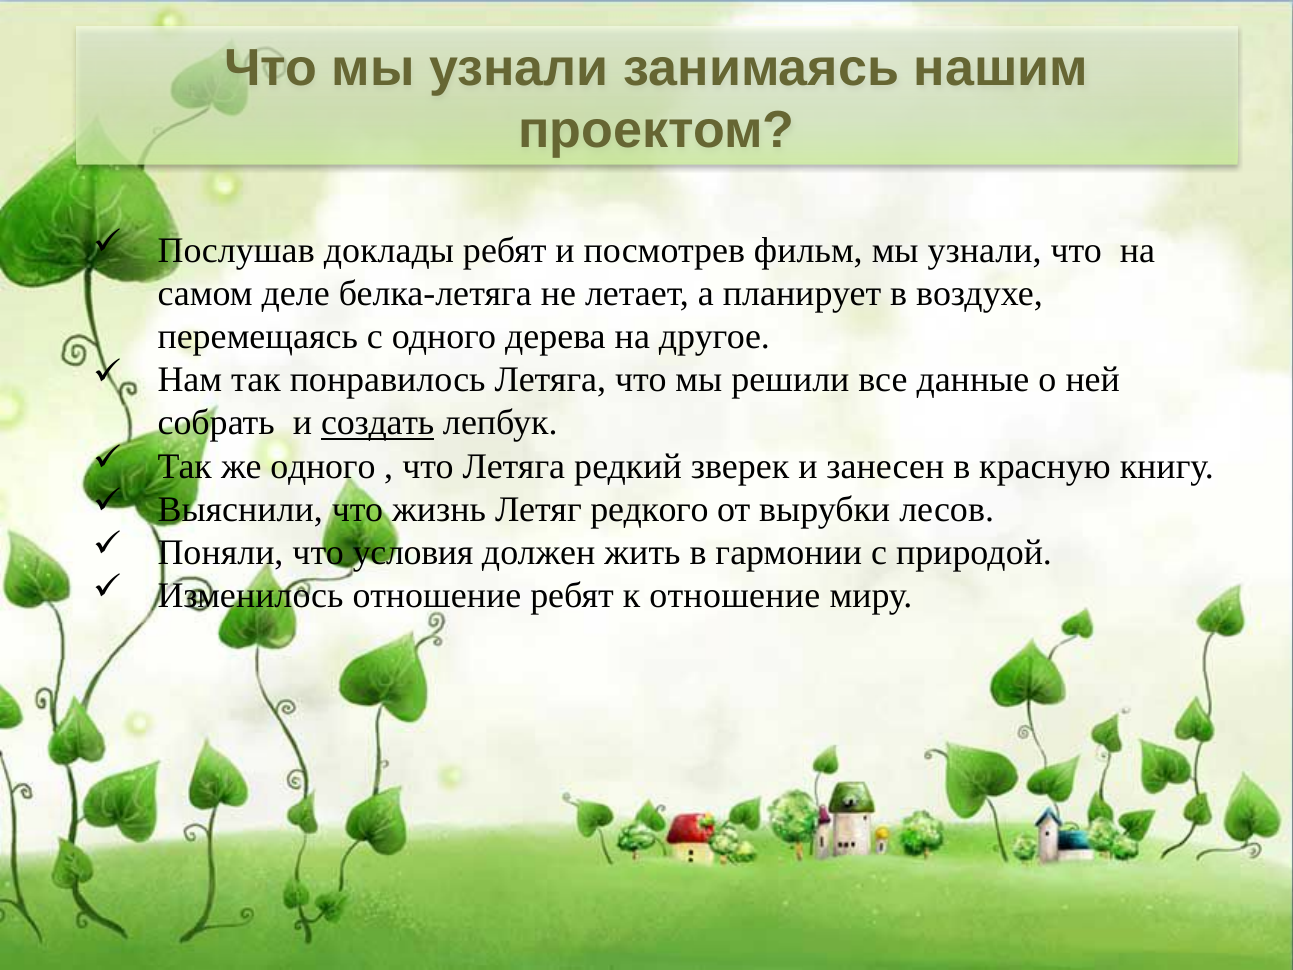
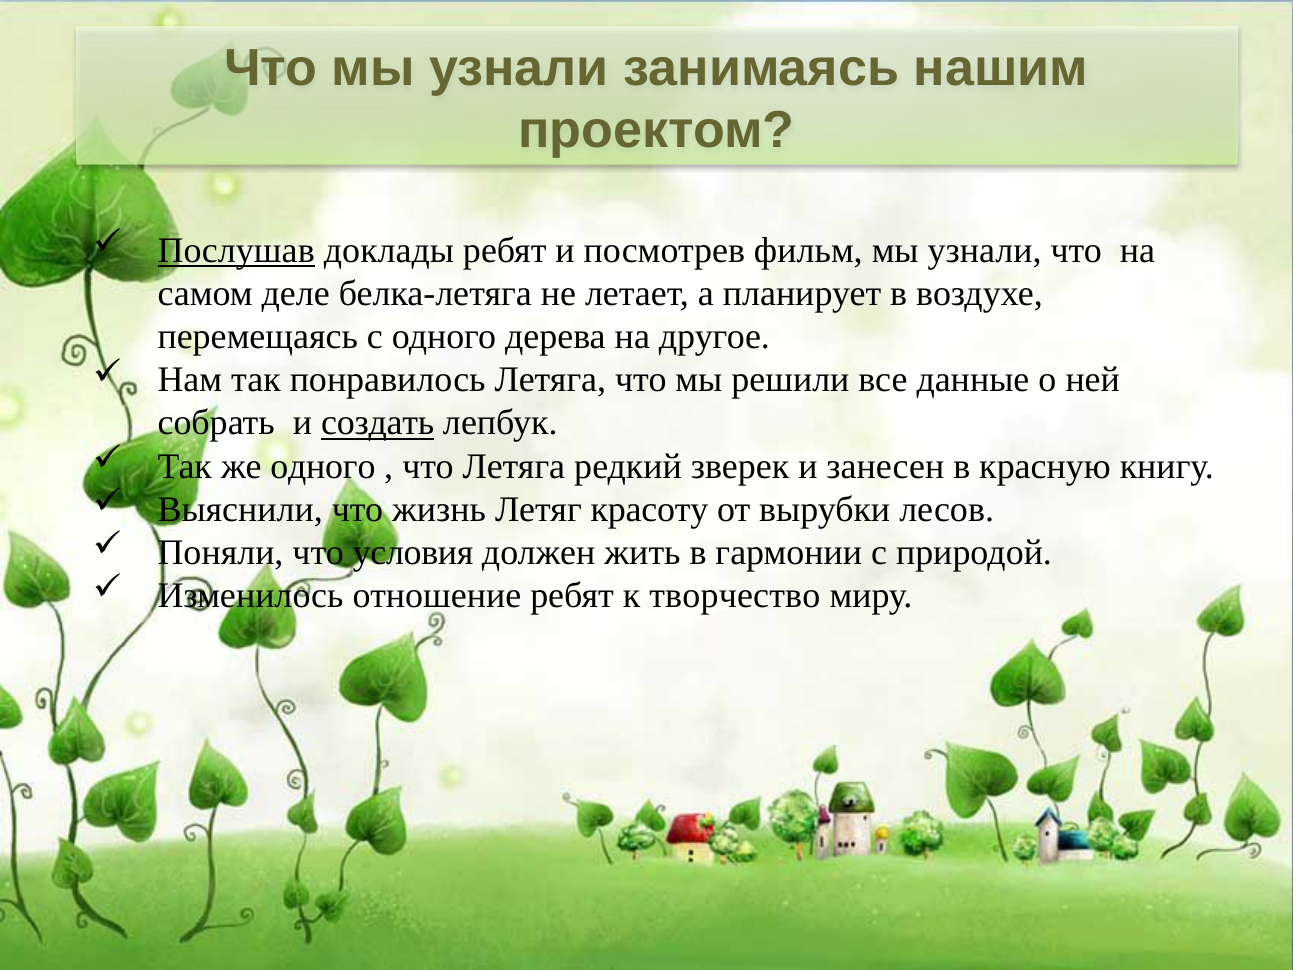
Послушав underline: none -> present
редкого: редкого -> красоту
к отношение: отношение -> творчество
